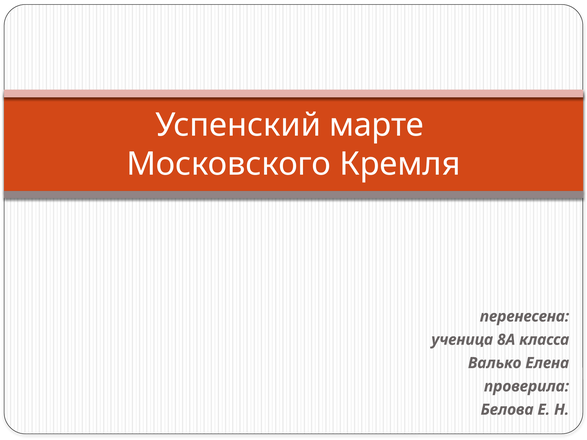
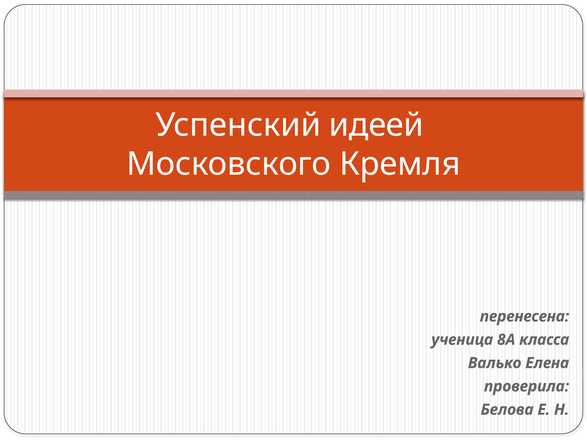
марте: марте -> идеей
